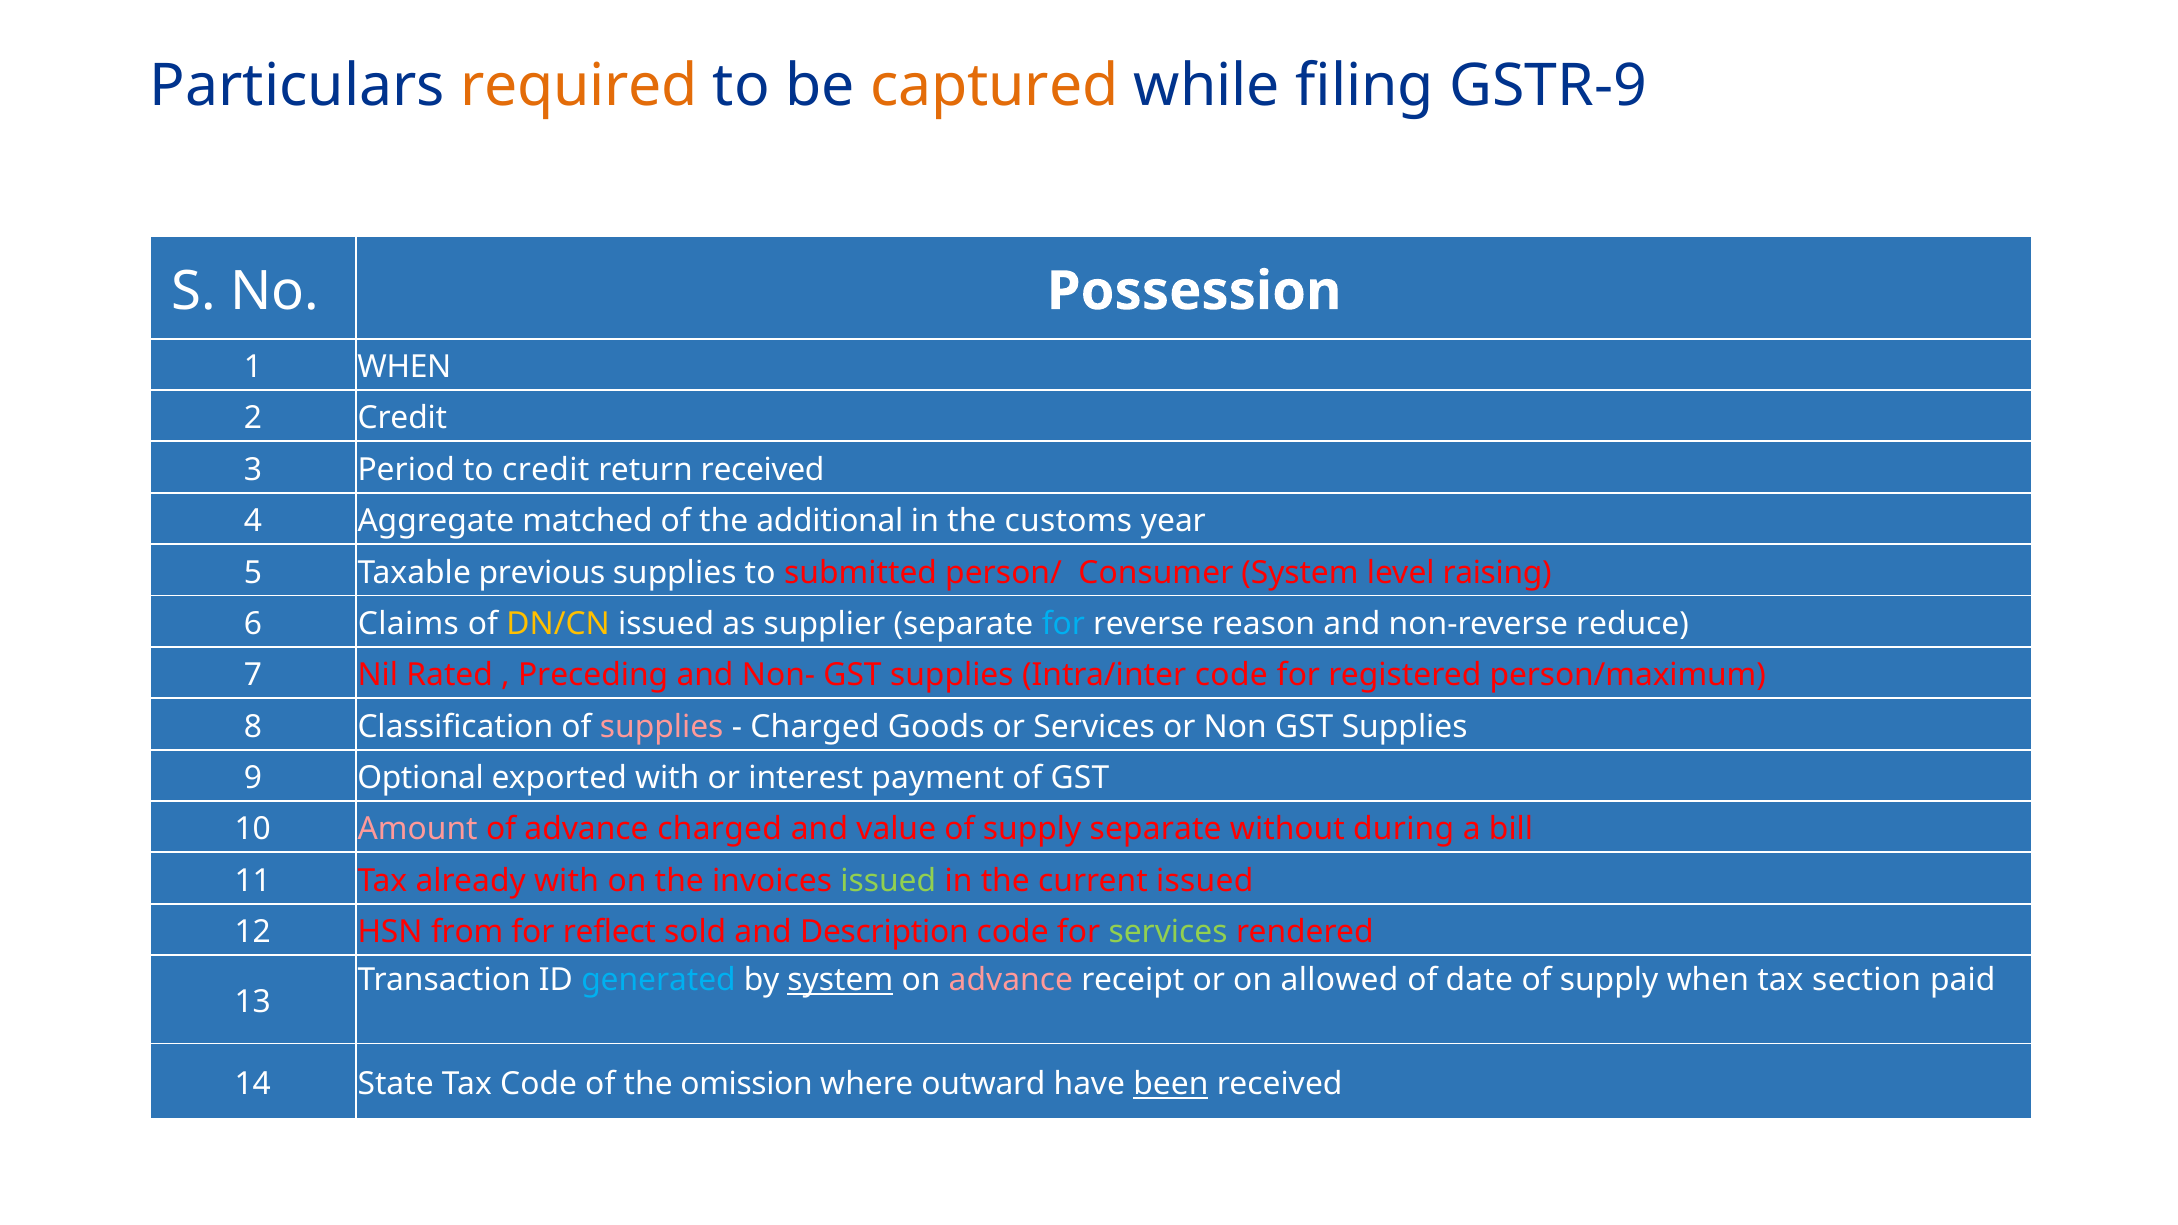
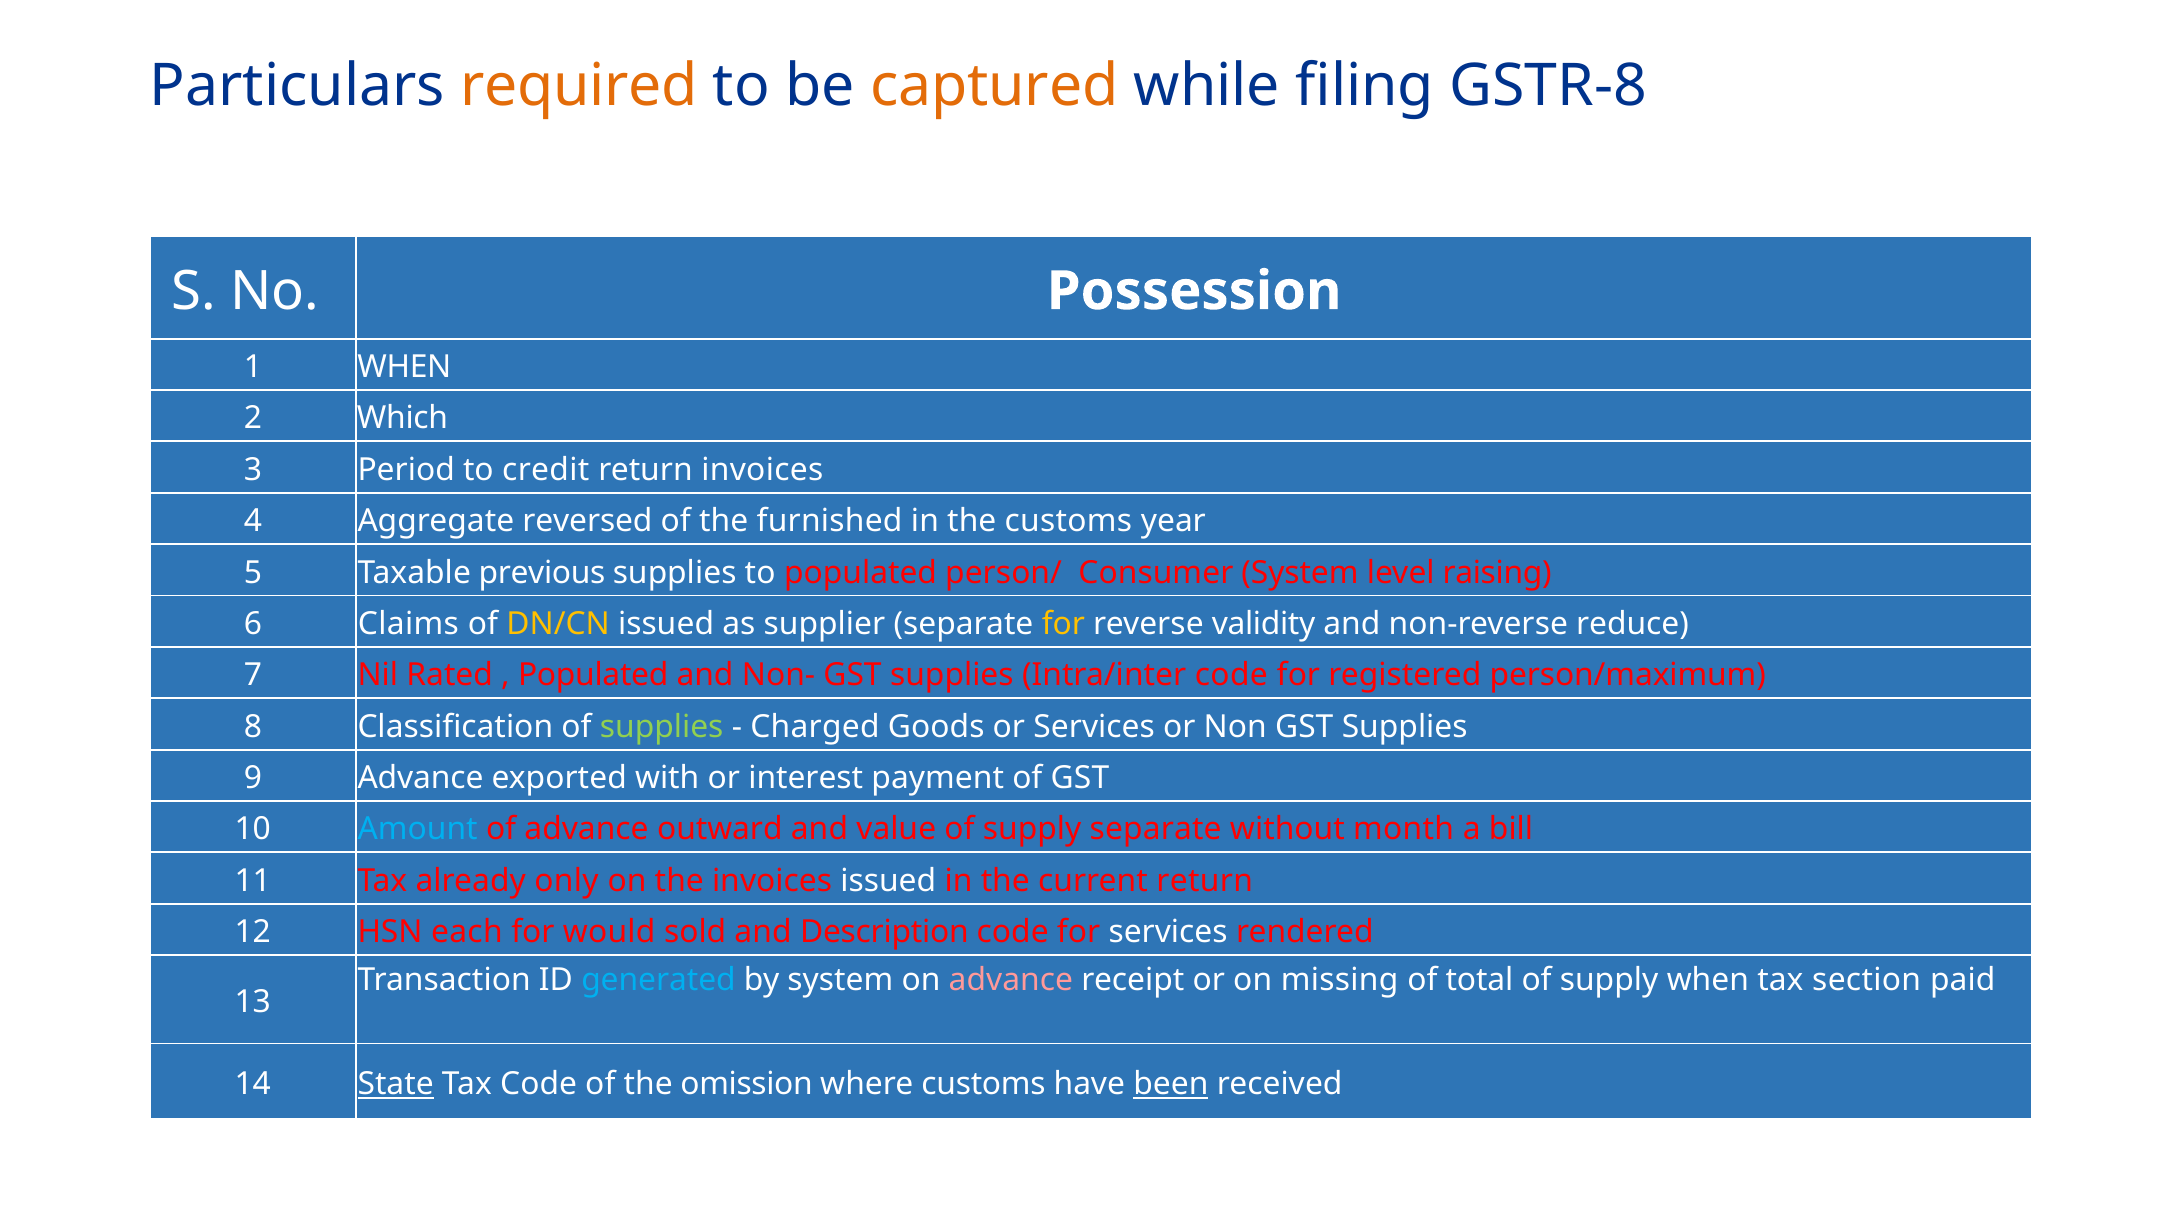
GSTR-9: GSTR-9 -> GSTR-8
2 Credit: Credit -> Which
return received: received -> invoices
matched: matched -> reversed
additional: additional -> furnished
to submitted: submitted -> populated
for at (1063, 624) colour: light blue -> yellow
reason: reason -> validity
Preceding at (593, 675): Preceding -> Populated
supplies at (662, 727) colour: pink -> light green
9 Optional: Optional -> Advance
Amount colour: pink -> light blue
advance charged: charged -> outward
during: during -> month
already with: with -> only
issued at (888, 881) colour: light green -> white
current issued: issued -> return
from: from -> each
reflect: reflect -> would
services at (1168, 932) colour: light green -> white
system at (840, 980) underline: present -> none
allowed: allowed -> missing
date: date -> total
State underline: none -> present
where outward: outward -> customs
